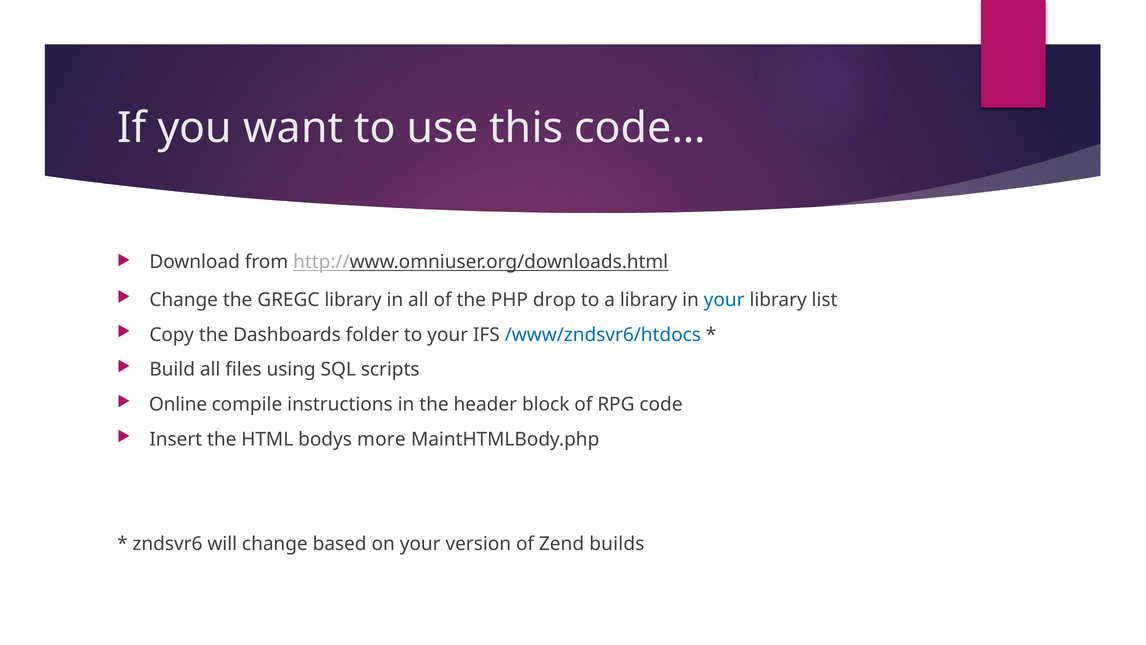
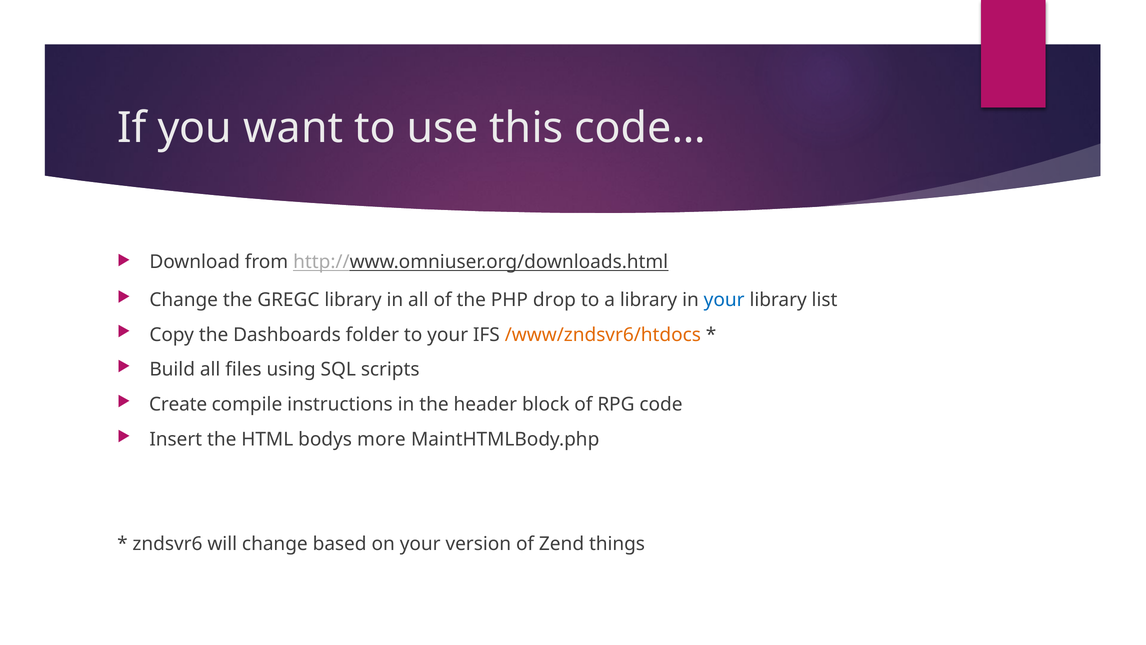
/www/zndsvr6/htdocs colour: blue -> orange
Online: Online -> Create
builds: builds -> things
